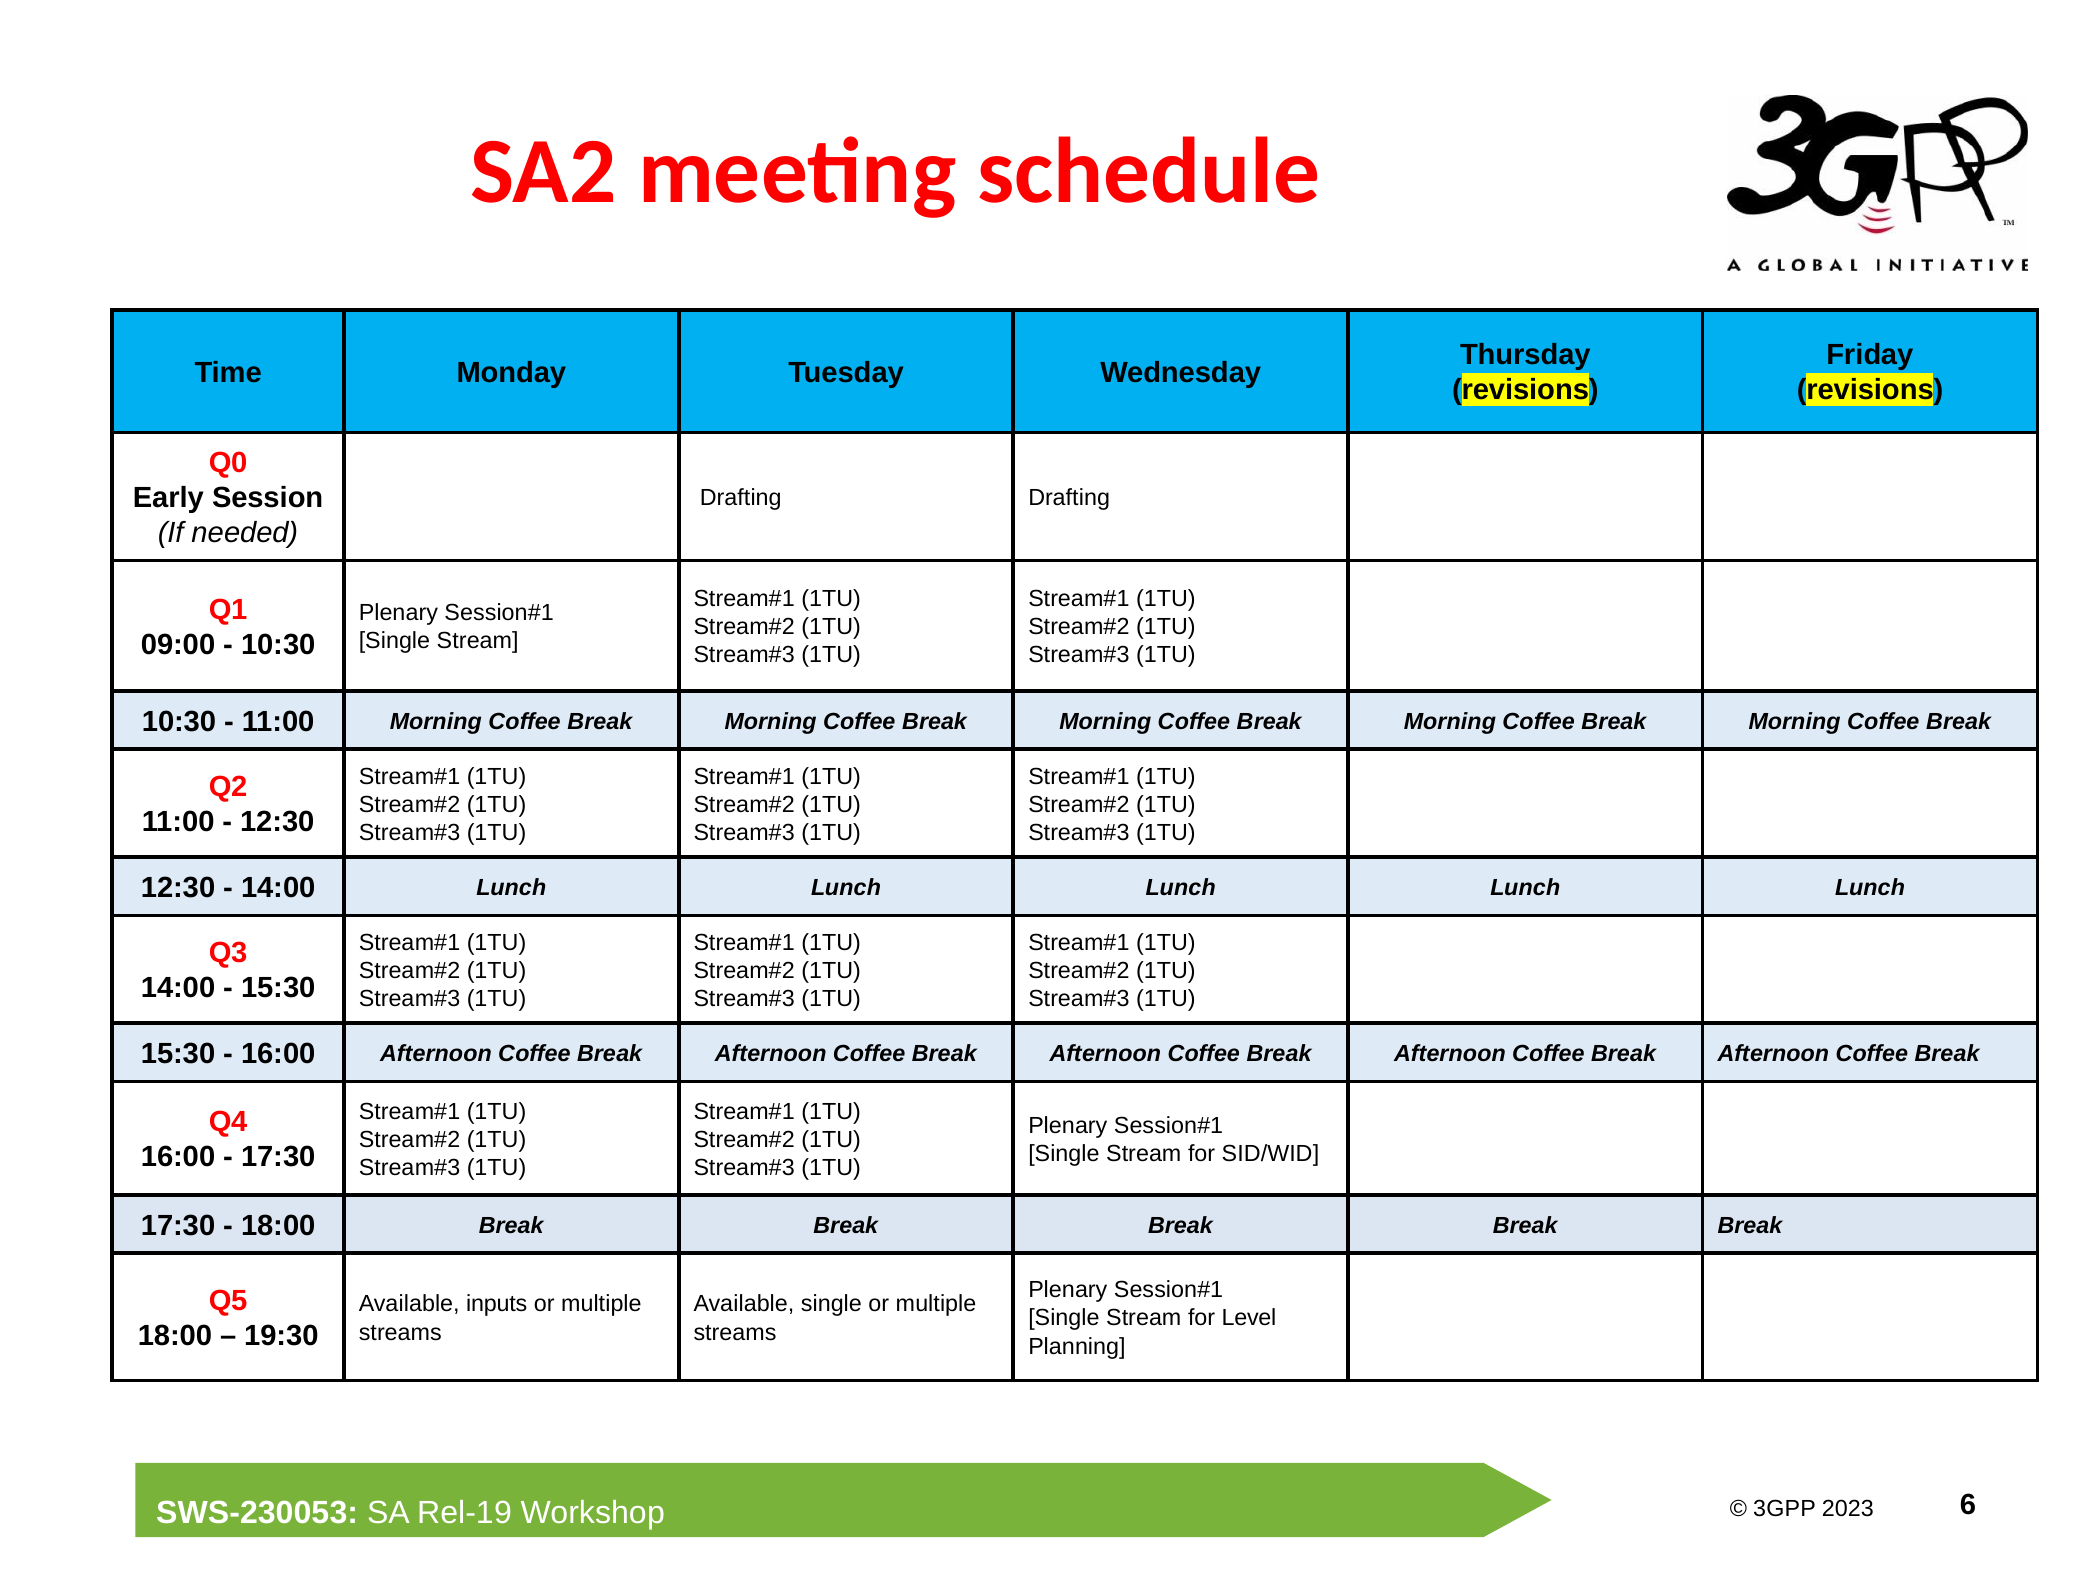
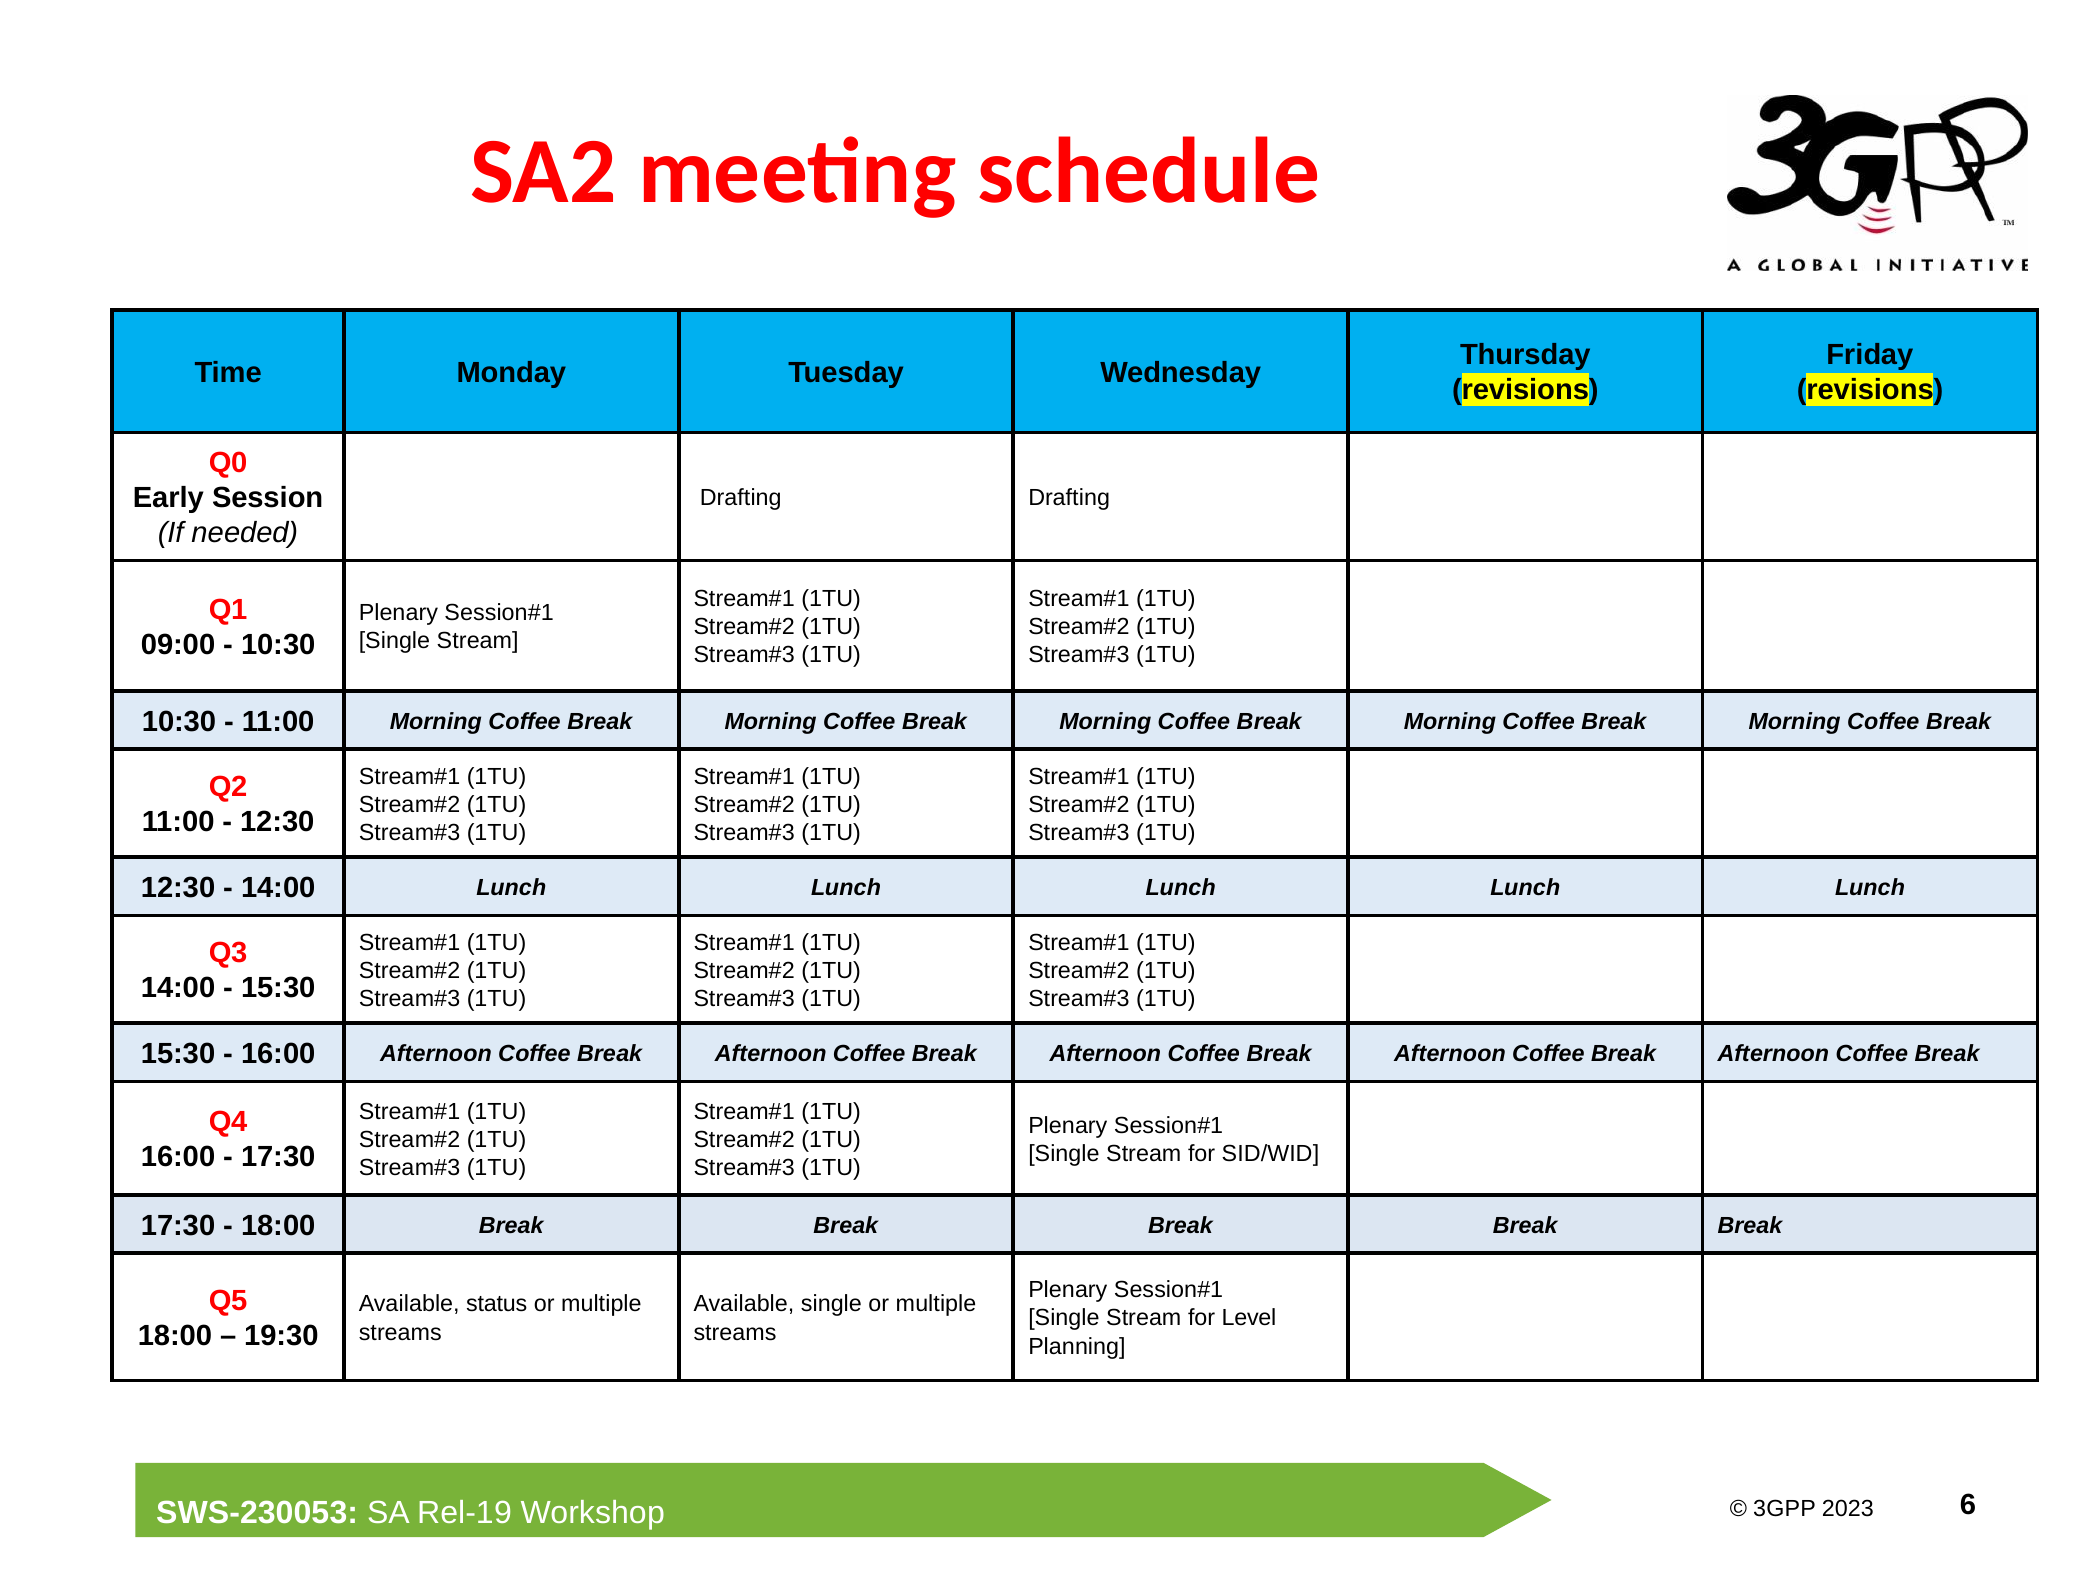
inputs: inputs -> status
